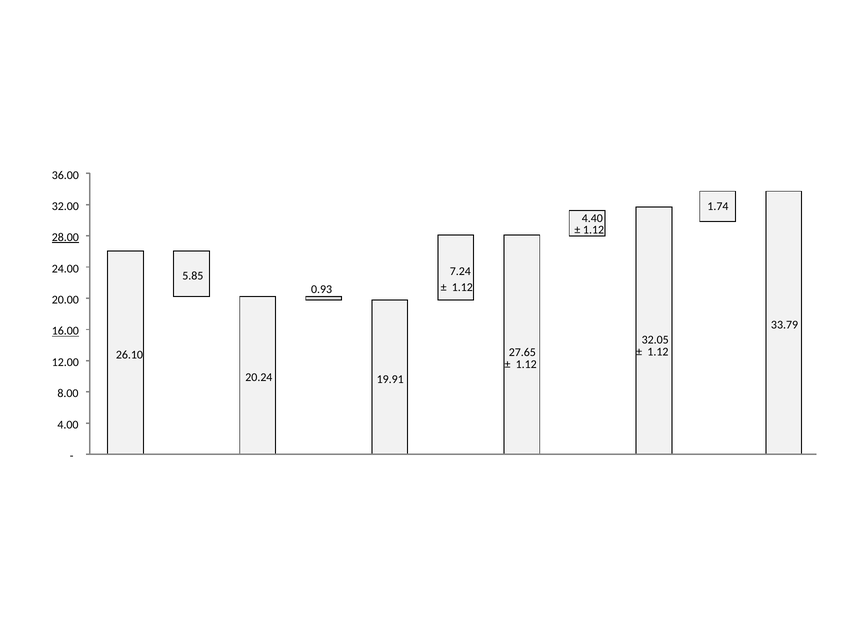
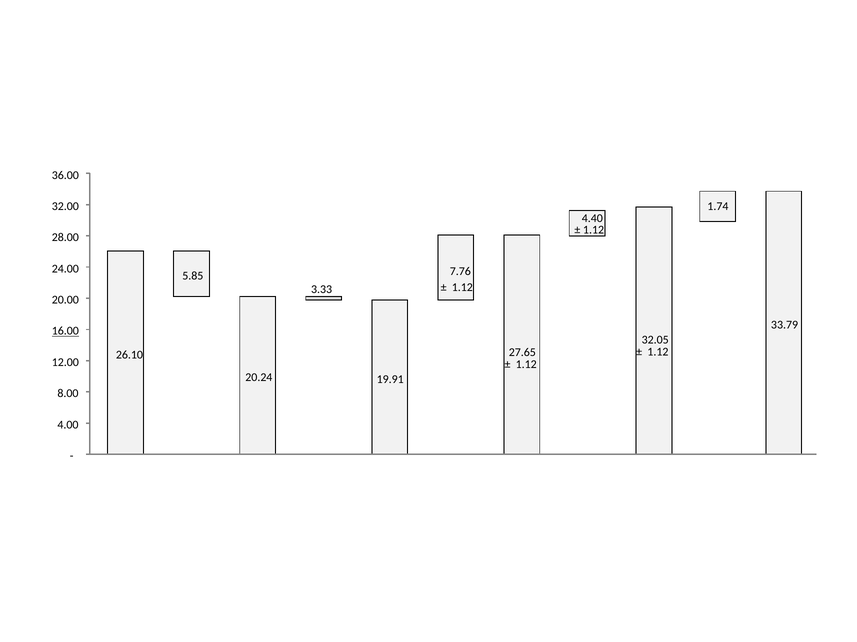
28.00 underline: present -> none
7.24: 7.24 -> 7.76
0.93: 0.93 -> 3.33
